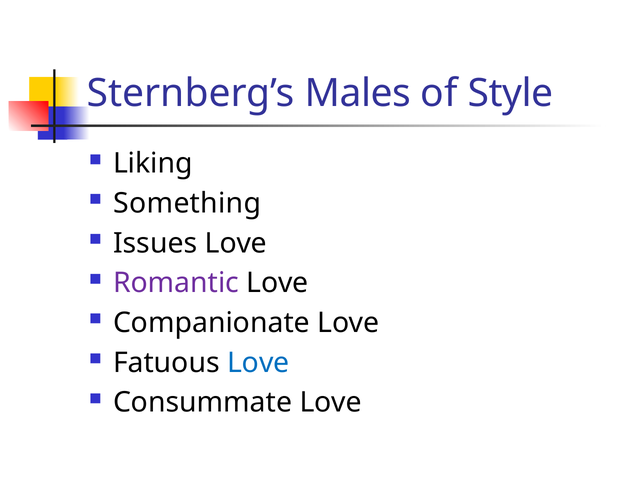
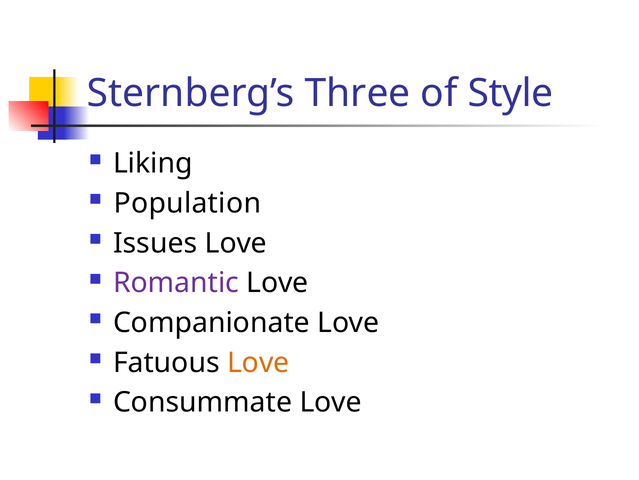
Males: Males -> Three
Something: Something -> Population
Love at (258, 362) colour: blue -> orange
